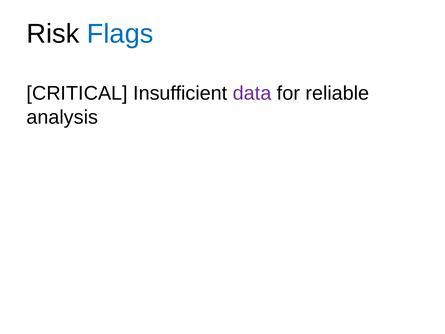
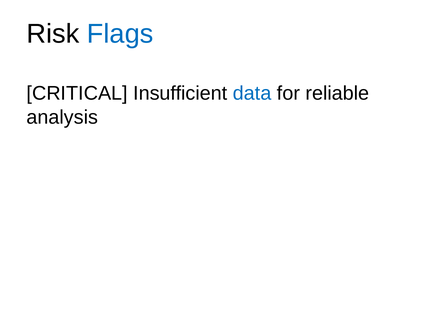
data colour: purple -> blue
